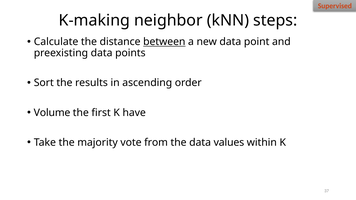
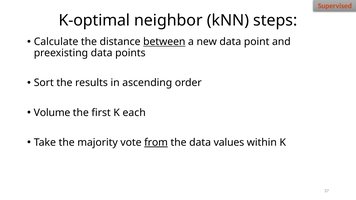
K-making: K-making -> K-optimal
have: have -> each
from underline: none -> present
